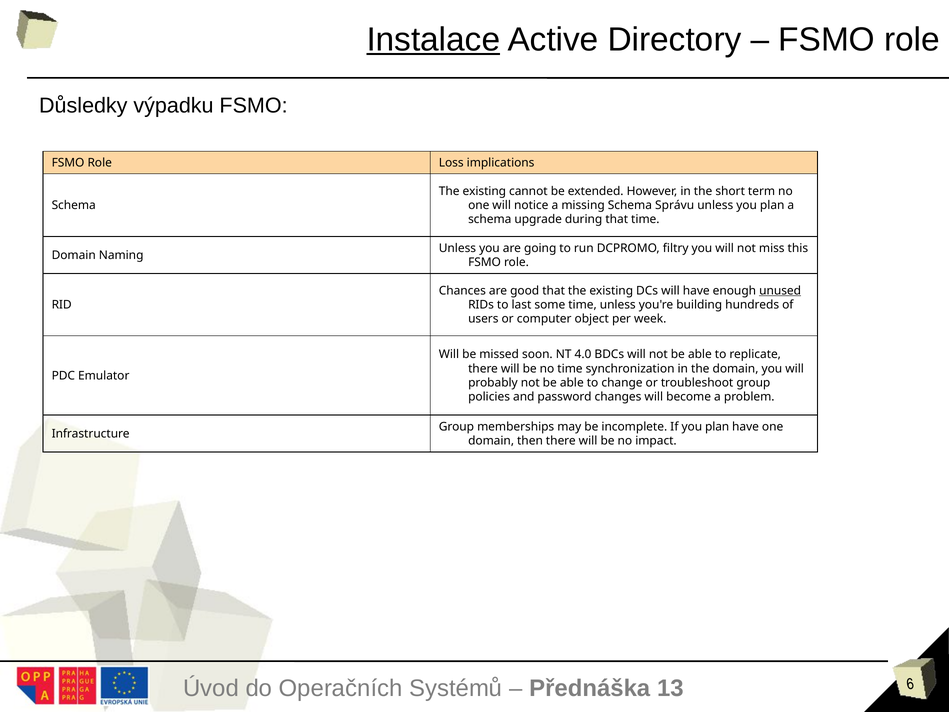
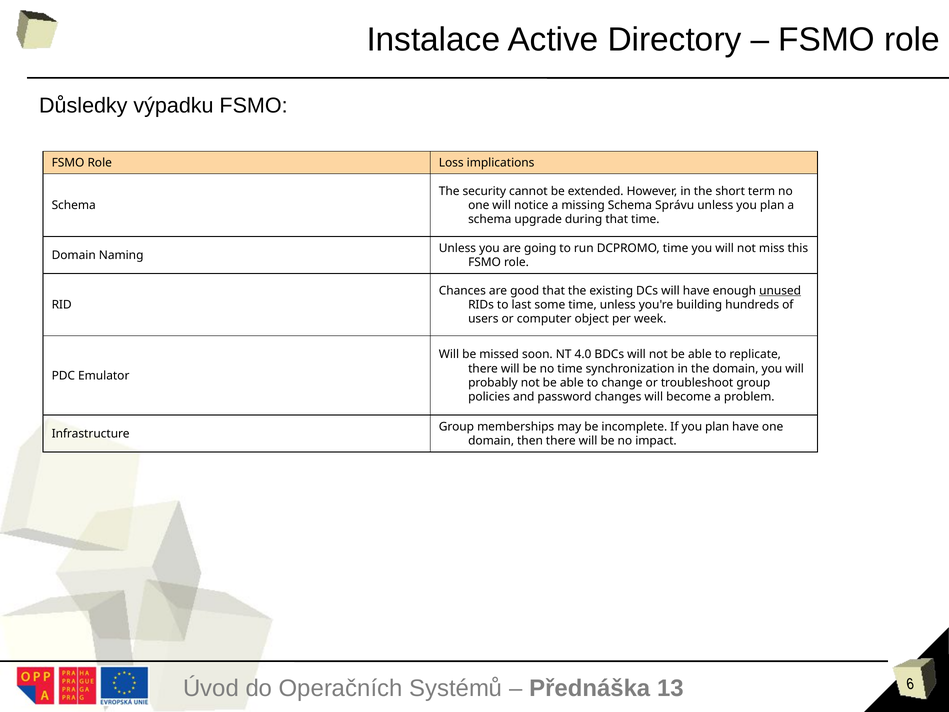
Instalace underline: present -> none
existing at (484, 191): existing -> security
DCPROMO filtry: filtry -> time
